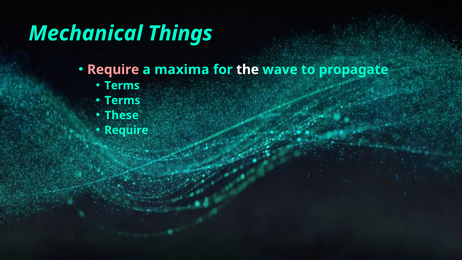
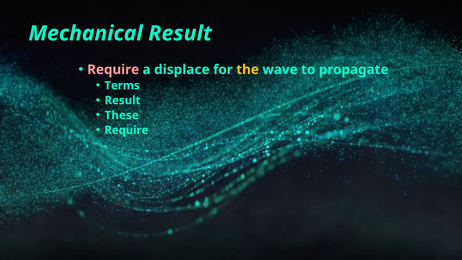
Mechanical Things: Things -> Result
maxima: maxima -> displace
the colour: white -> yellow
Terms at (122, 100): Terms -> Result
